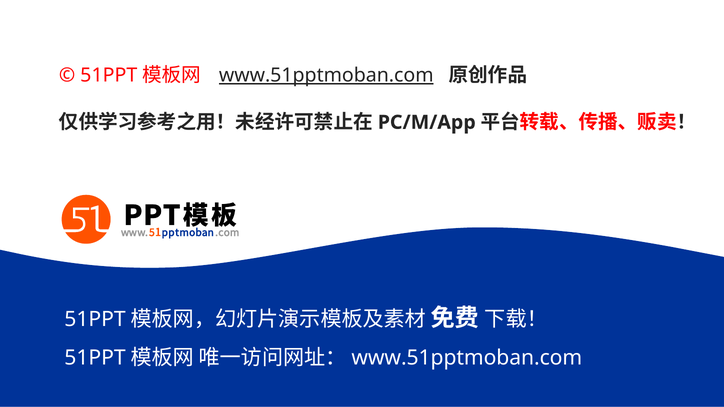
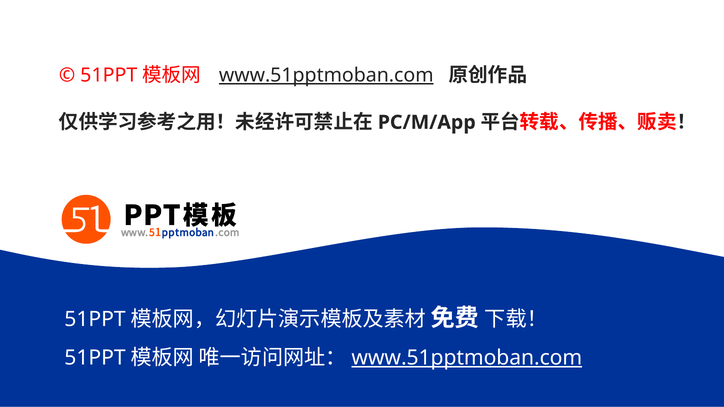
www.51pptmoban.com at (467, 358) underline: none -> present
